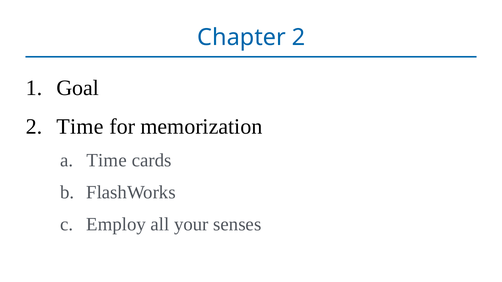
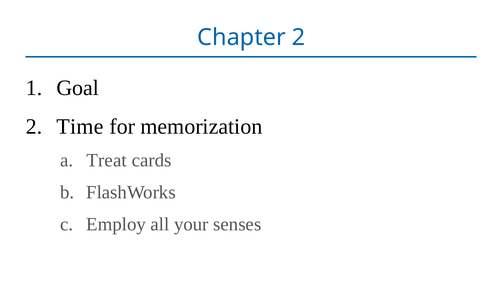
Time at (107, 161): Time -> Treat
